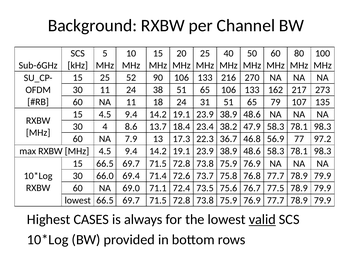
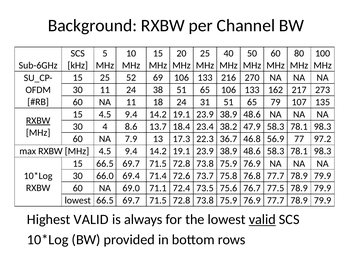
90: 90 -> 69
RXBW at (38, 121) underline: none -> present
Highest CASES: CASES -> VALID
